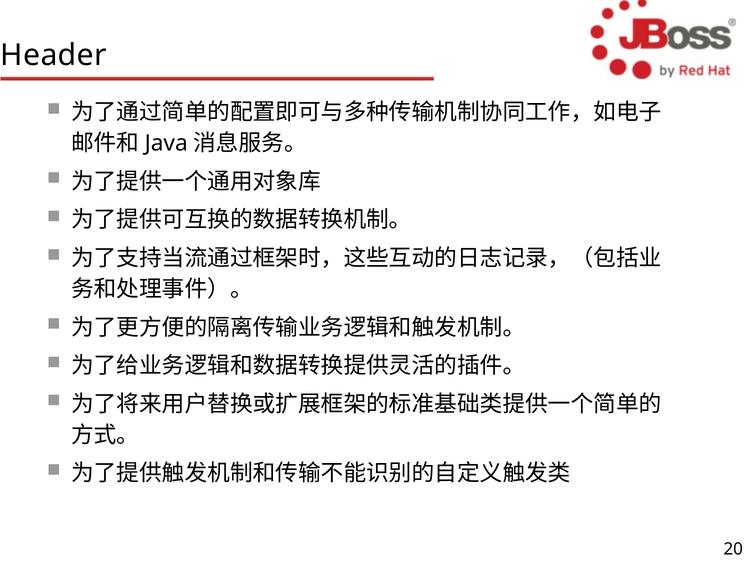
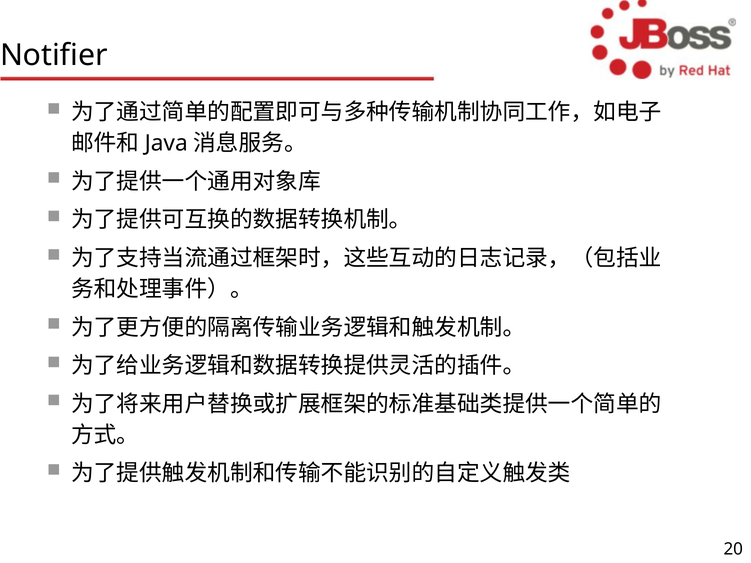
Header: Header -> Notifier
